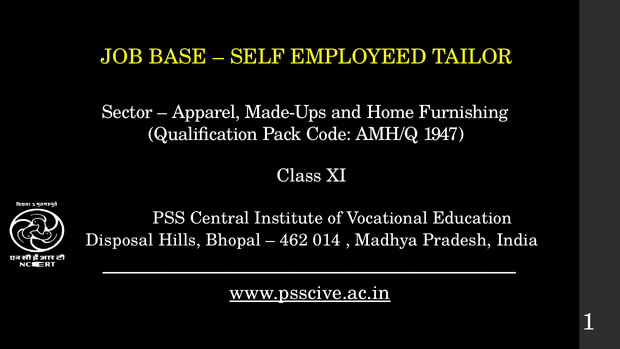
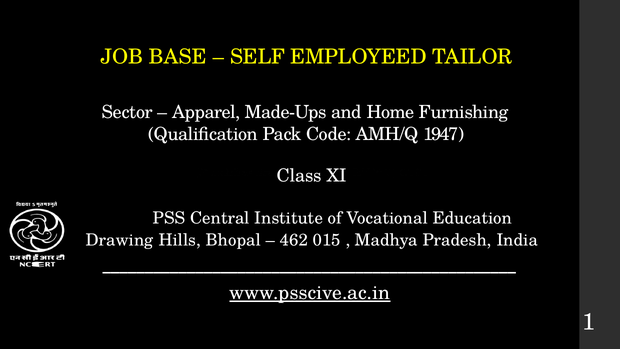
Disposal: Disposal -> Drawing
014: 014 -> 015
